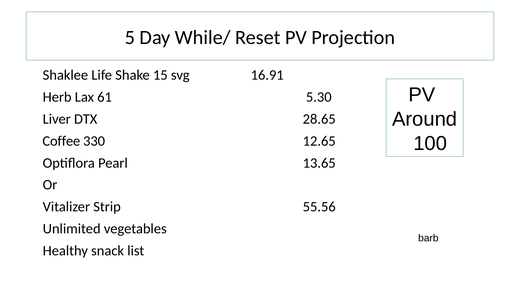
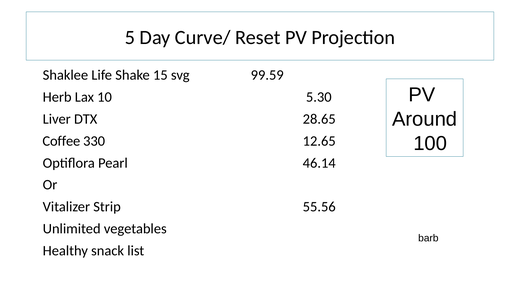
While/: While/ -> Curve/
16.91: 16.91 -> 99.59
61: 61 -> 10
13.65: 13.65 -> 46.14
